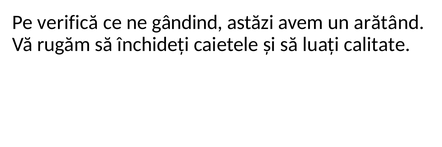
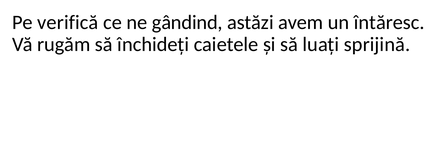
arătând: arătând -> întăresc
calitate: calitate -> sprijină
